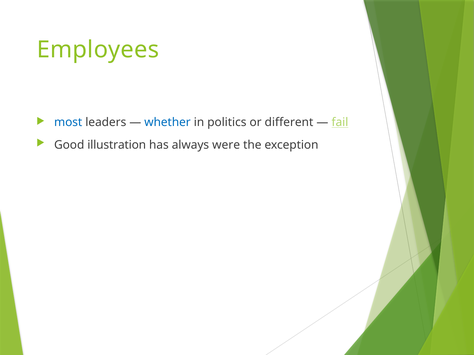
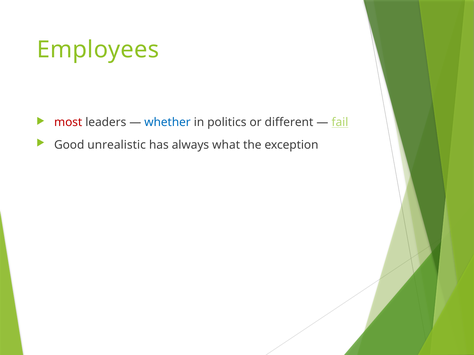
most colour: blue -> red
illustration: illustration -> unrealistic
were: were -> what
